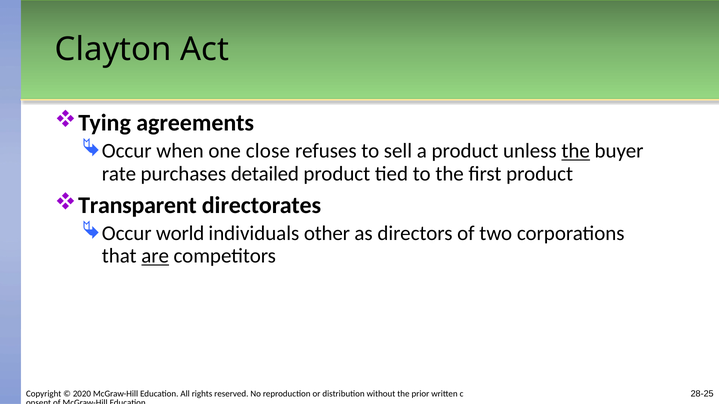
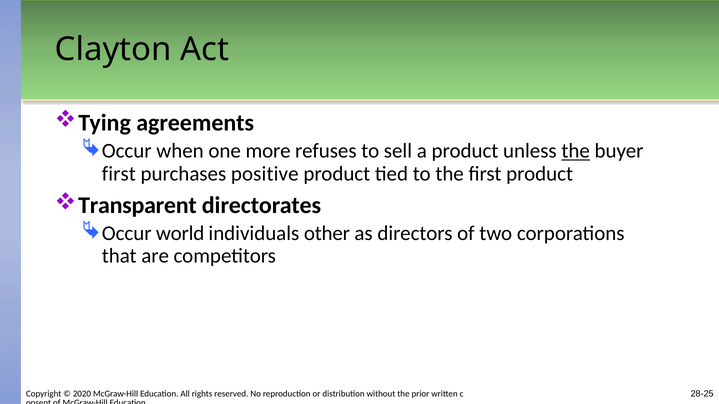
close: close -> more
rate at (119, 174): rate -> first
detailed: detailed -> positive
are underline: present -> none
